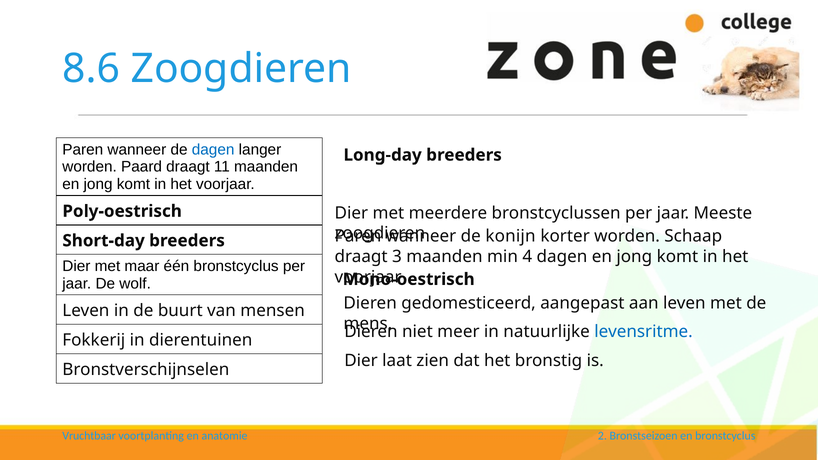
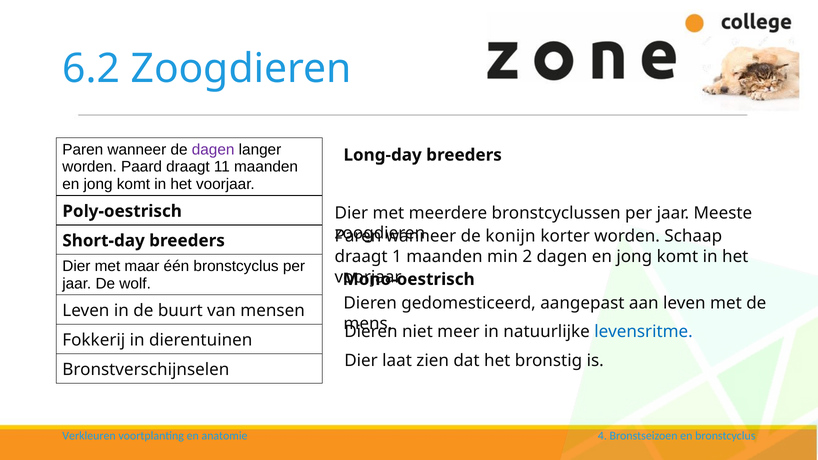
8.6: 8.6 -> 6.2
dagen at (213, 150) colour: blue -> purple
3: 3 -> 1
4: 4 -> 2
Vruchtbaar: Vruchtbaar -> Verkleuren
2: 2 -> 4
